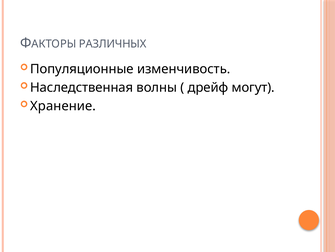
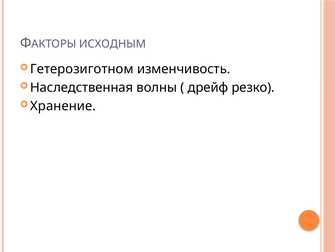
РАЗЛИЧНЫХ: РАЗЛИЧНЫХ -> ИСХОДНЫМ
Популяционные: Популяционные -> Гетерозиготном
могут: могут -> резко
